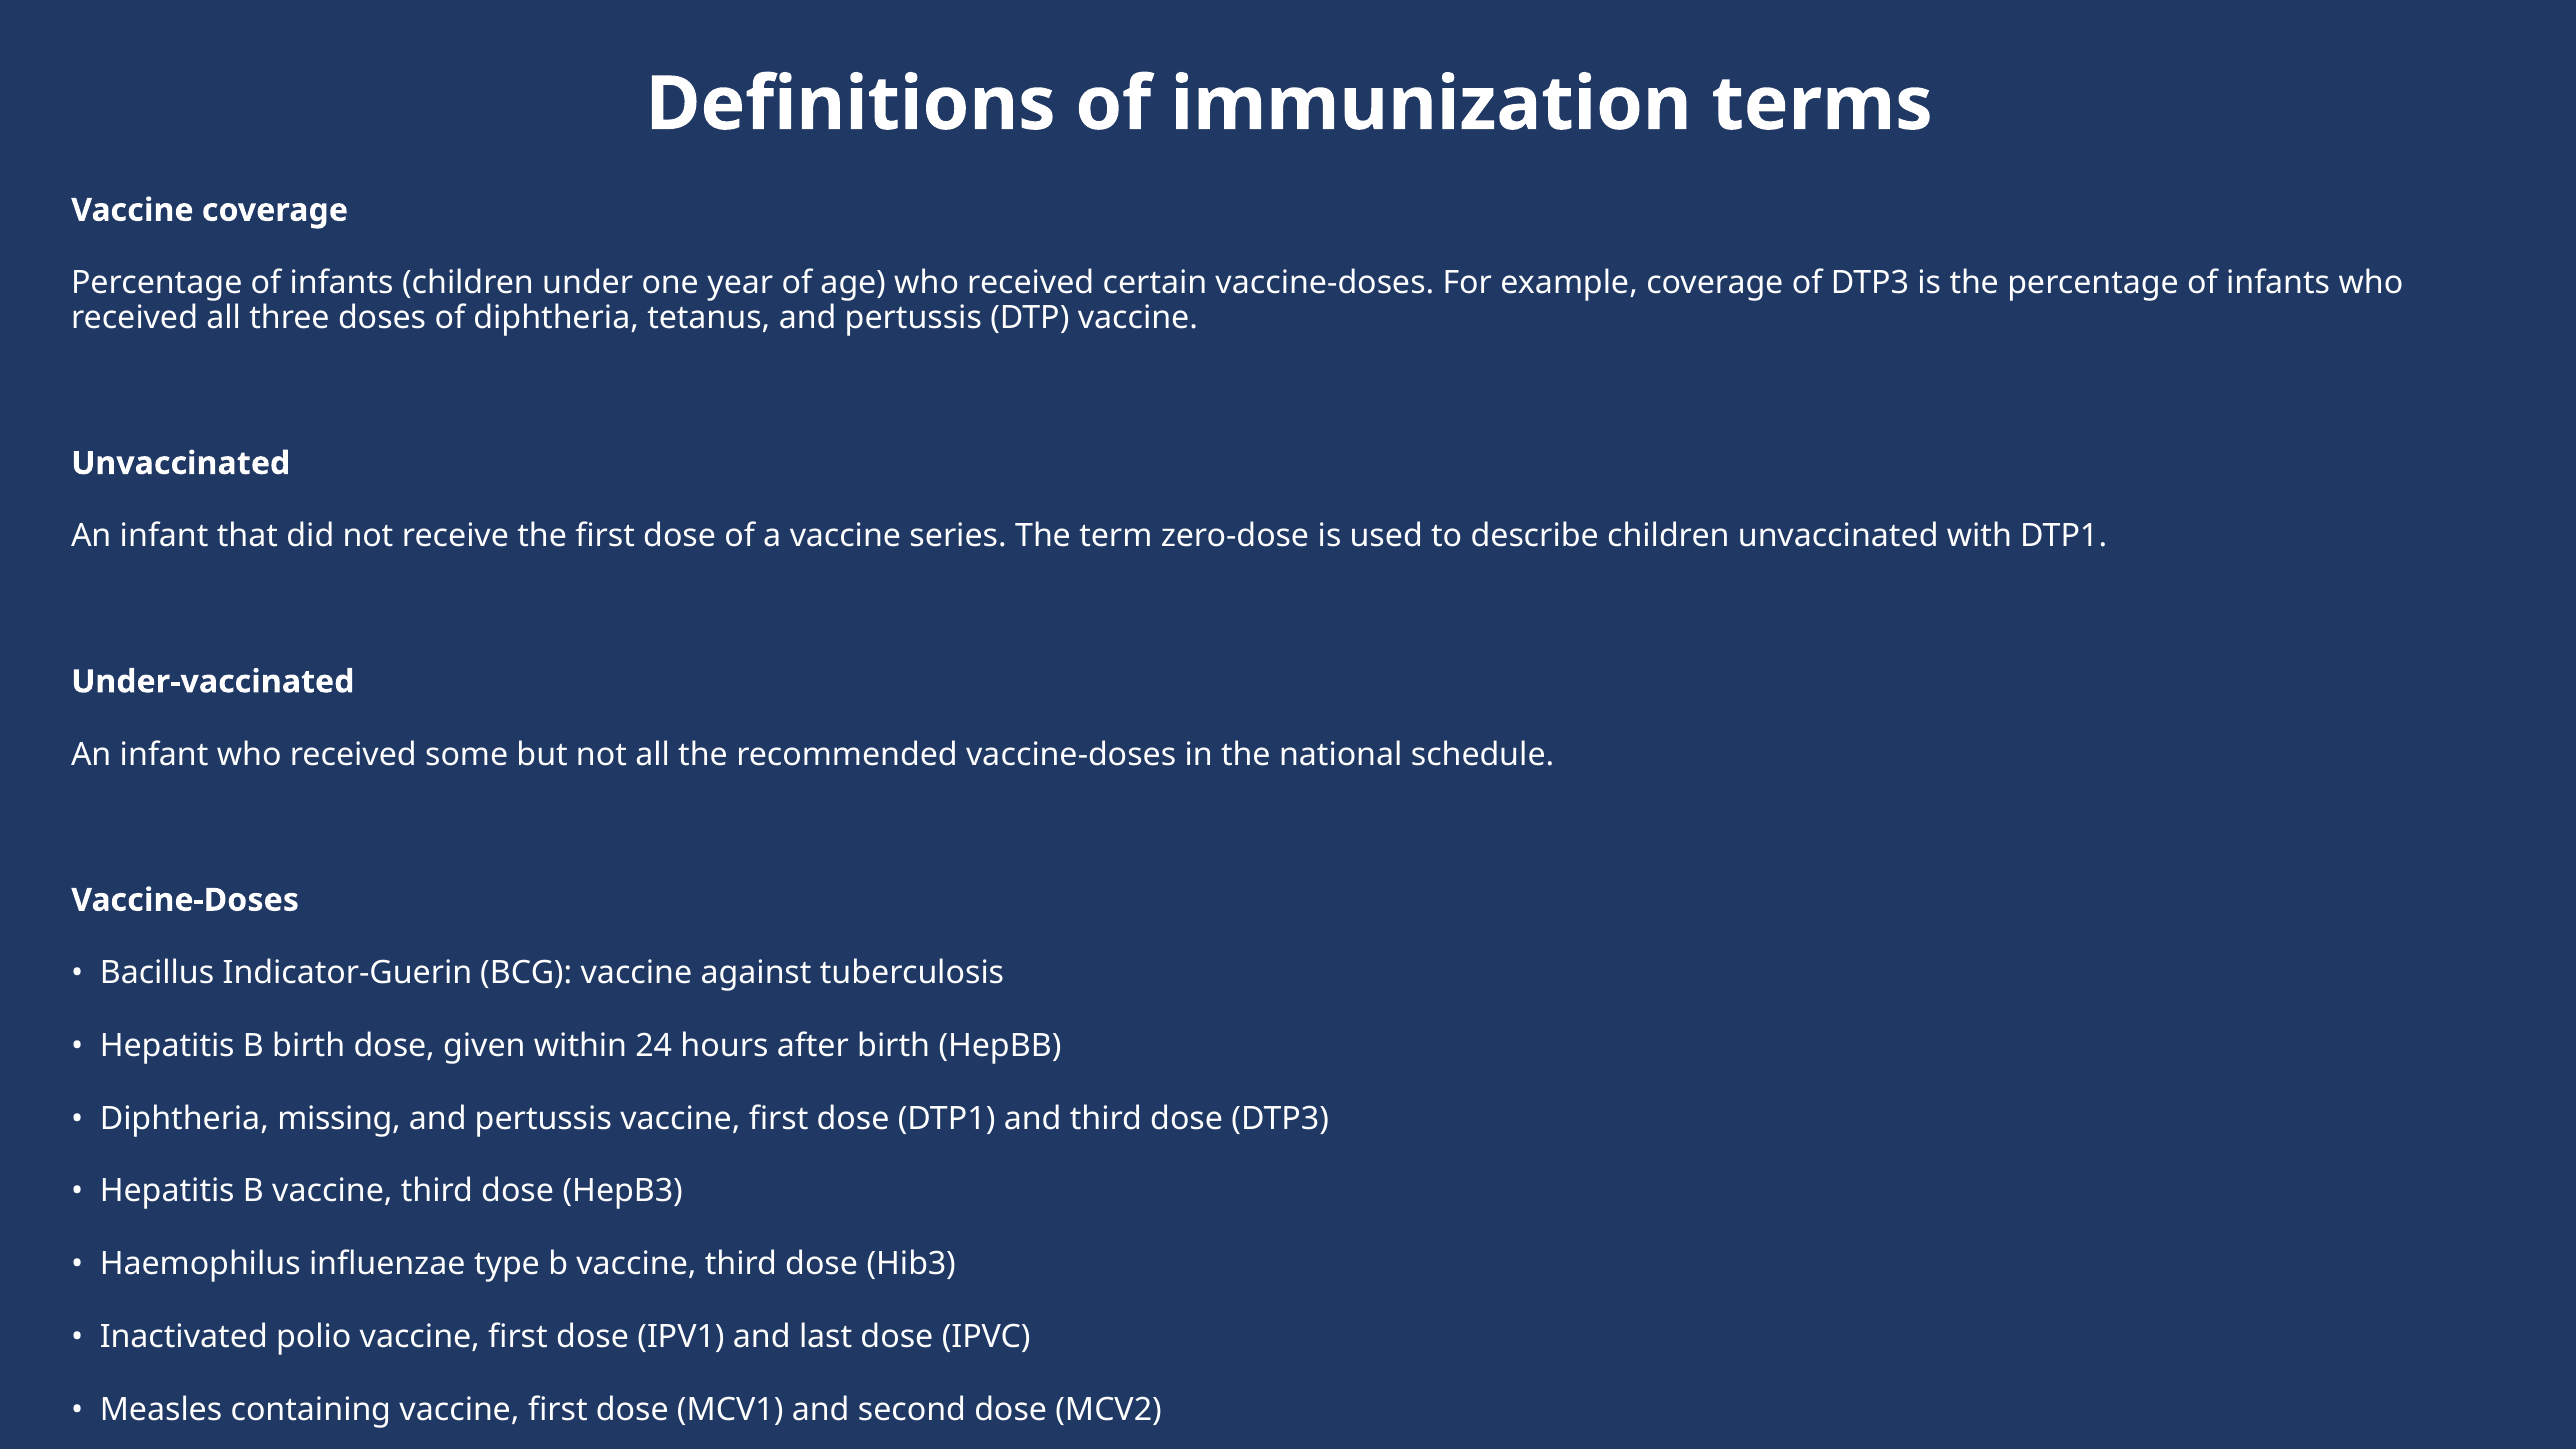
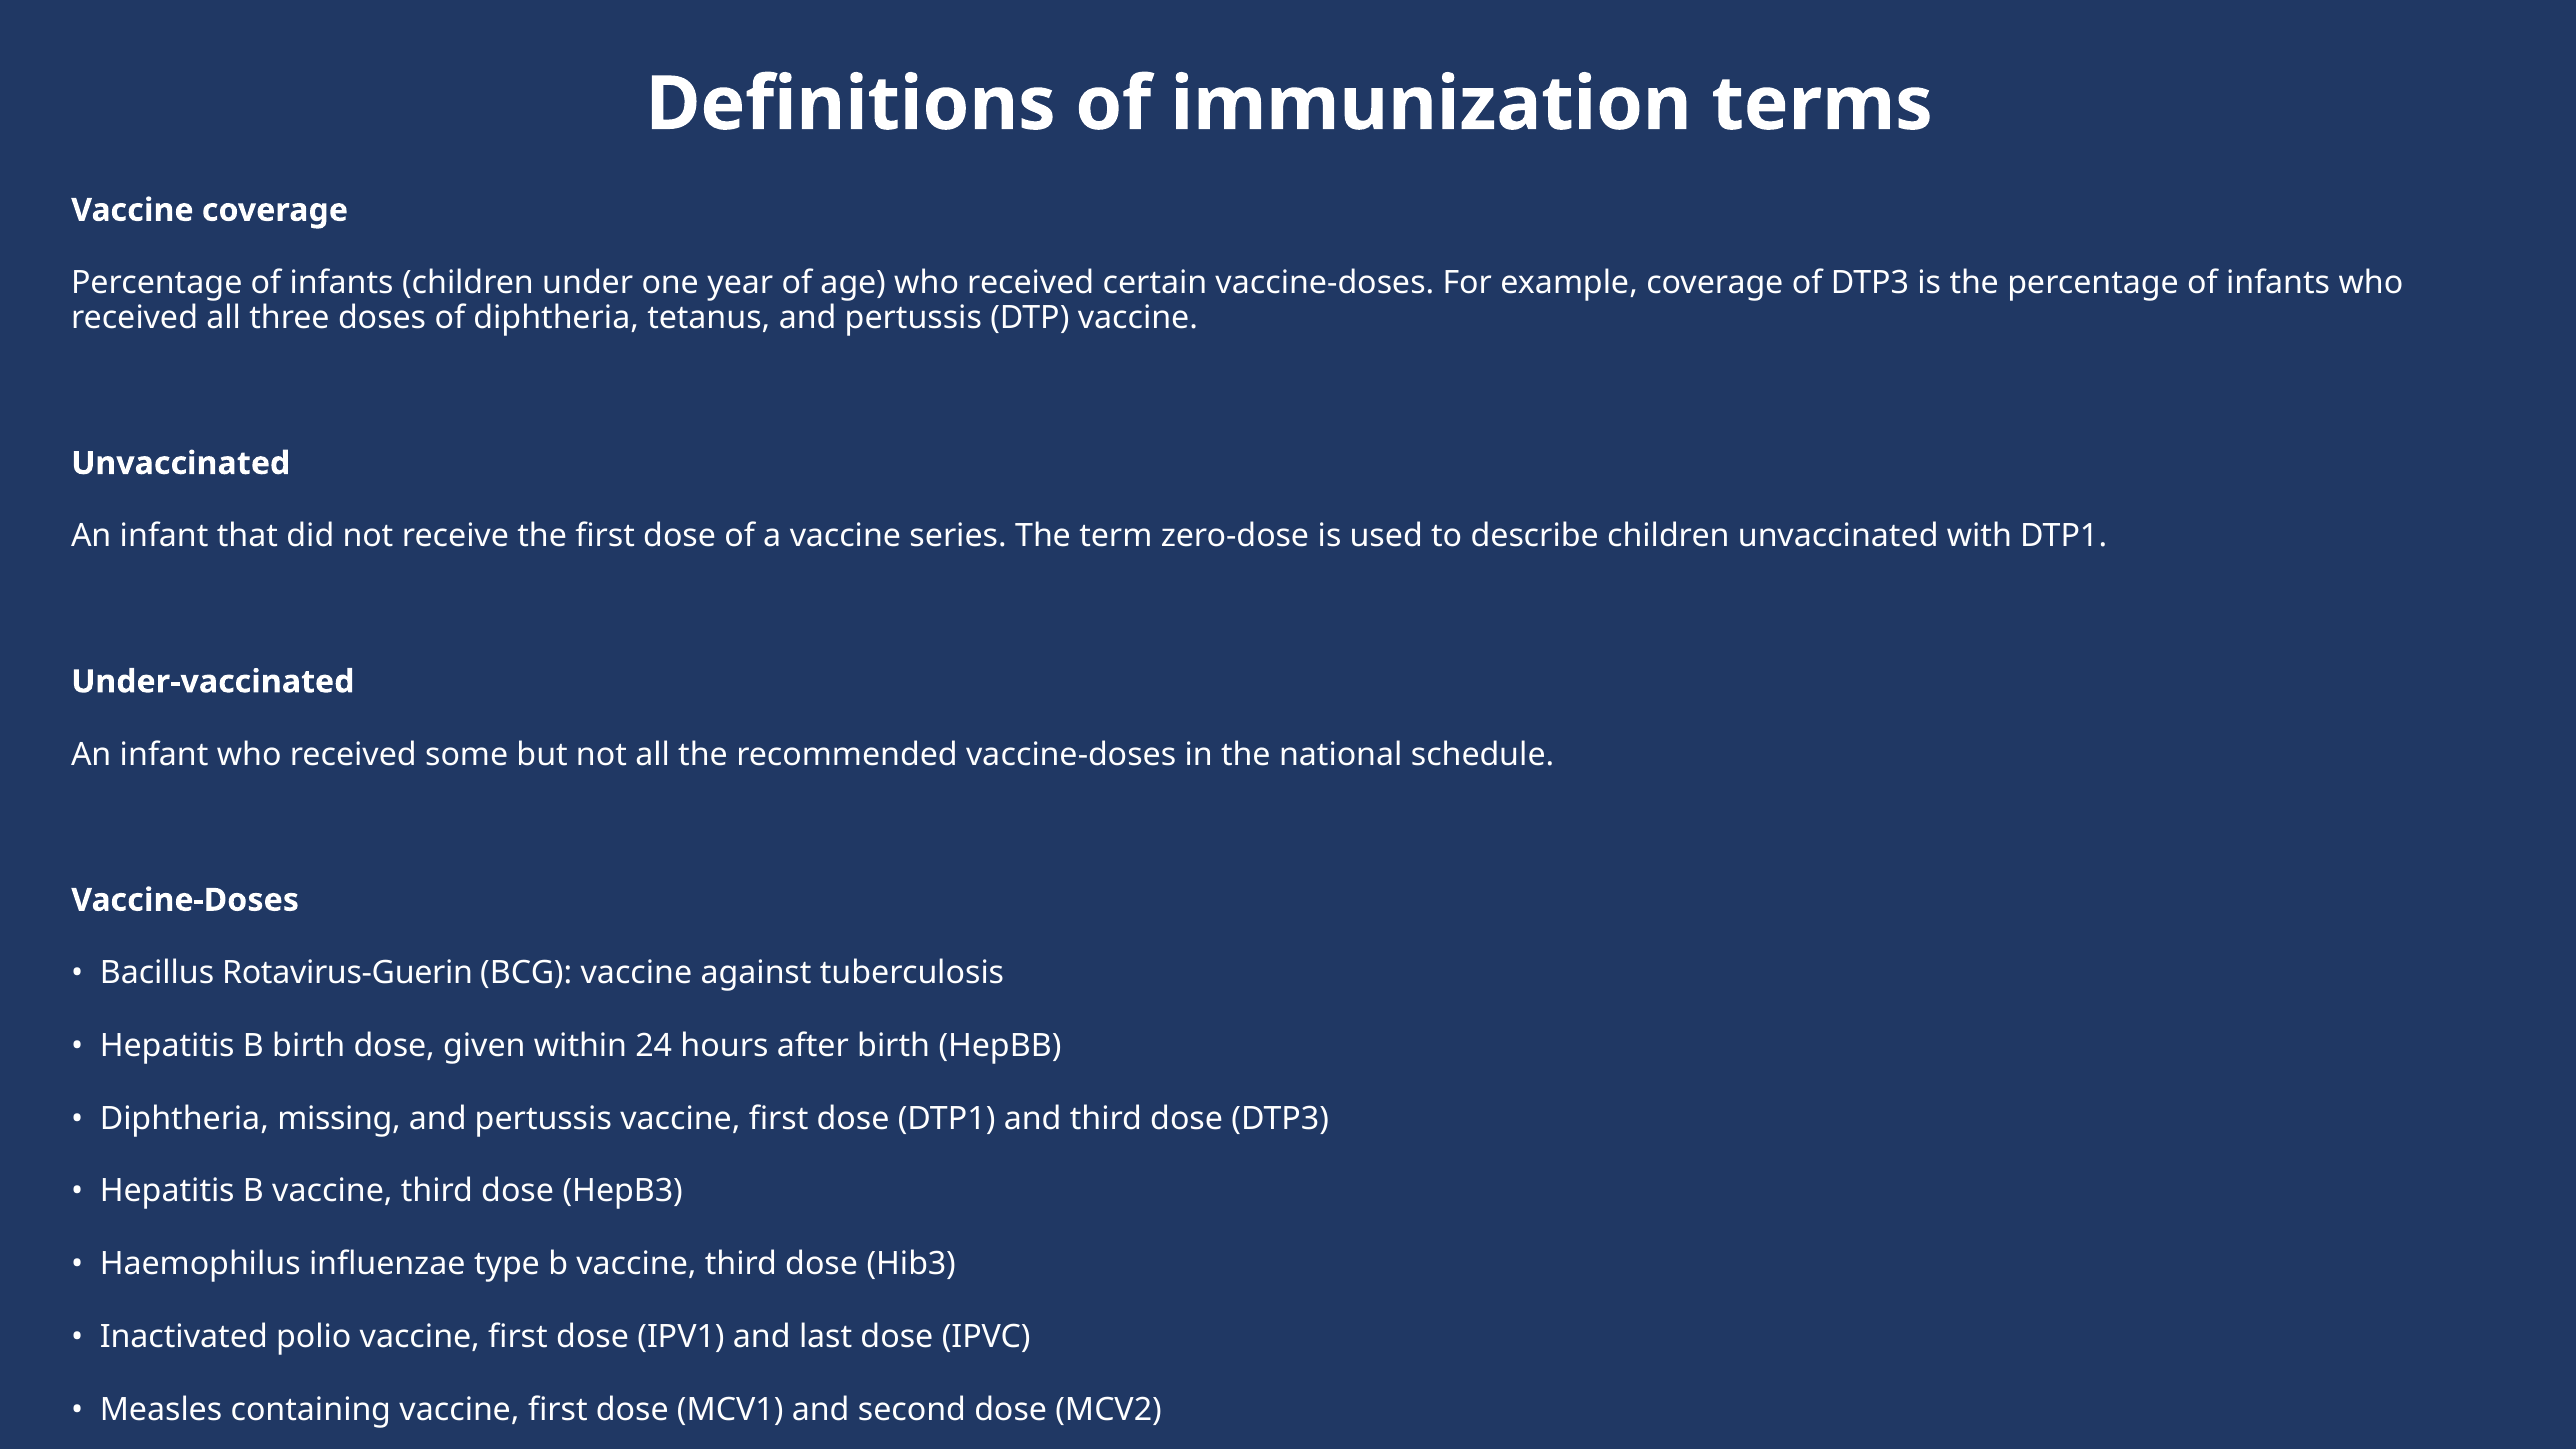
Indicator-Guerin: Indicator-Guerin -> Rotavirus-Guerin
